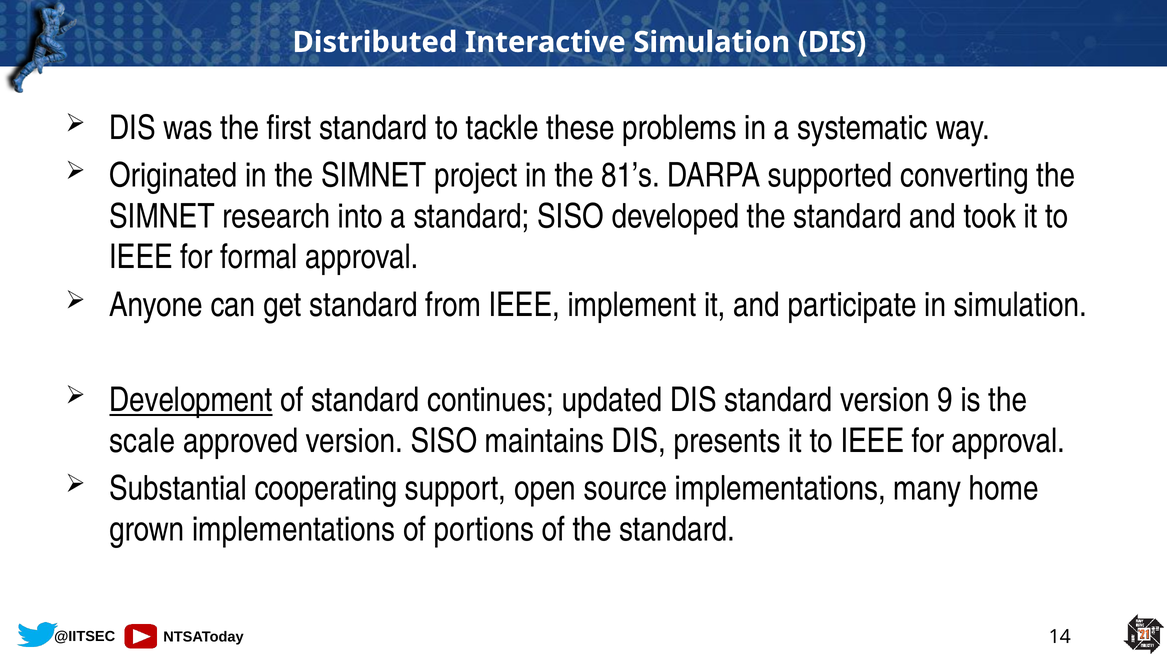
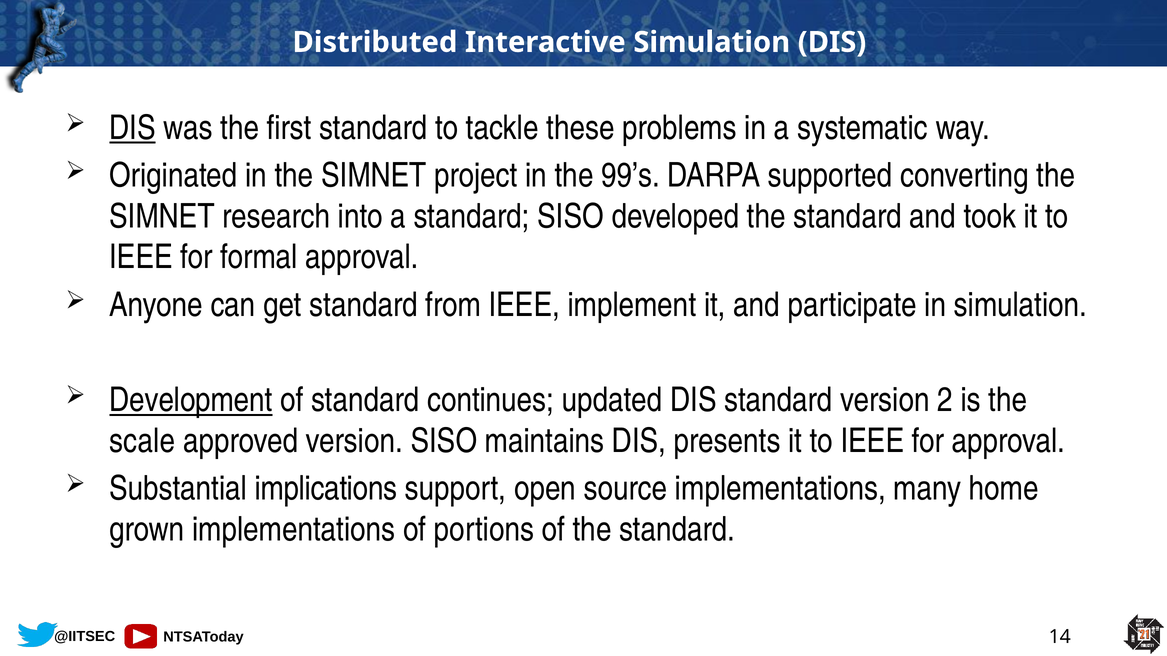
DIS at (133, 128) underline: none -> present
81’s: 81’s -> 99’s
9: 9 -> 2
cooperating: cooperating -> implications
